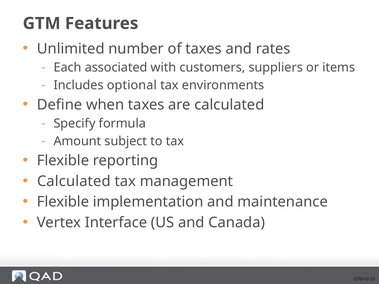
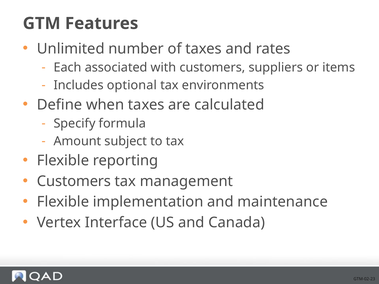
Calculated at (74, 181): Calculated -> Customers
